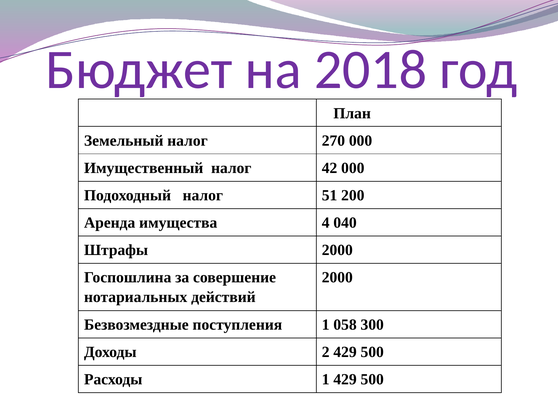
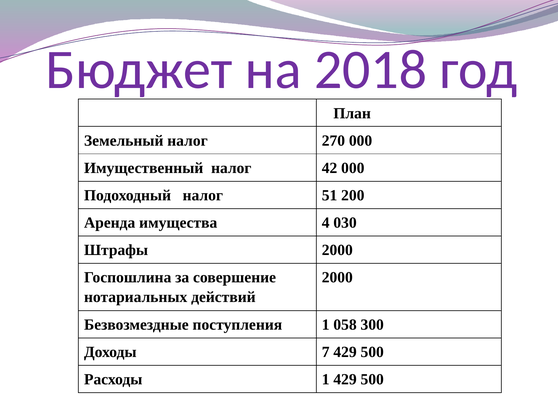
040: 040 -> 030
2: 2 -> 7
